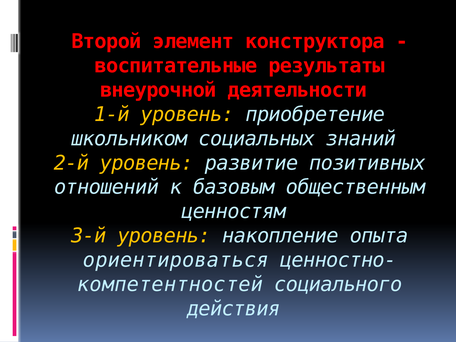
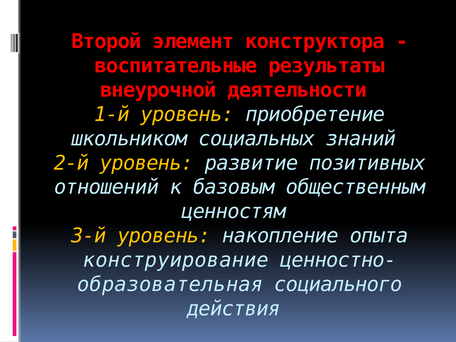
ориентироваться: ориентироваться -> конструирование
компетентностей: компетентностей -> образовательная
